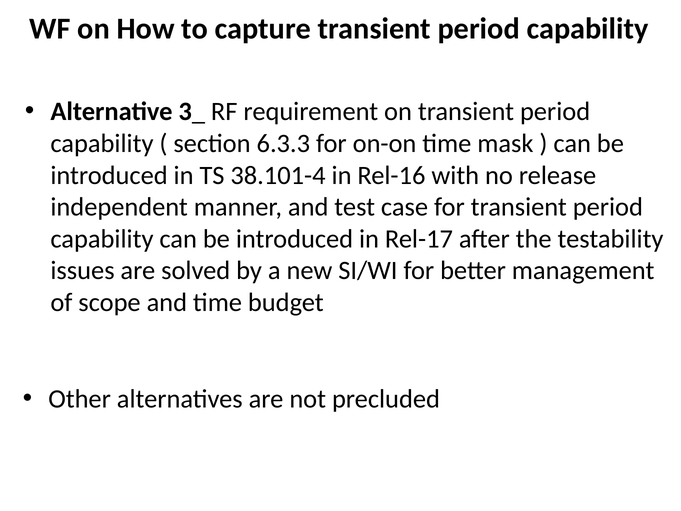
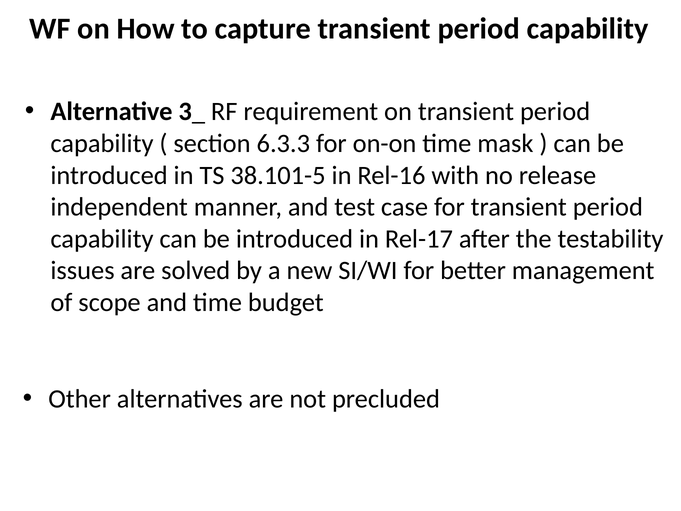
38.101-4: 38.101-4 -> 38.101-5
